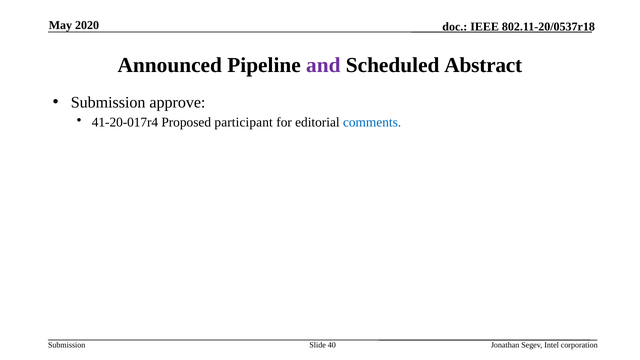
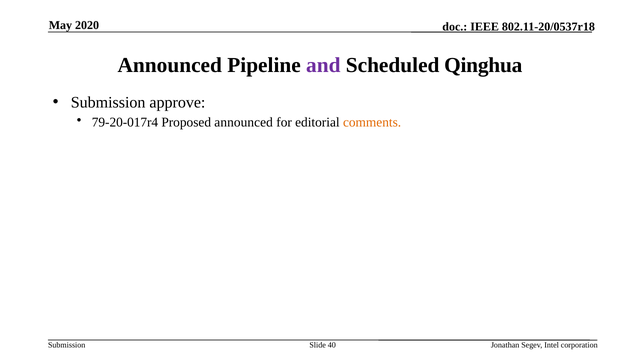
Abstract: Abstract -> Qinghua
41-20-017r4: 41-20-017r4 -> 79-20-017r4
Proposed participant: participant -> announced
comments colour: blue -> orange
